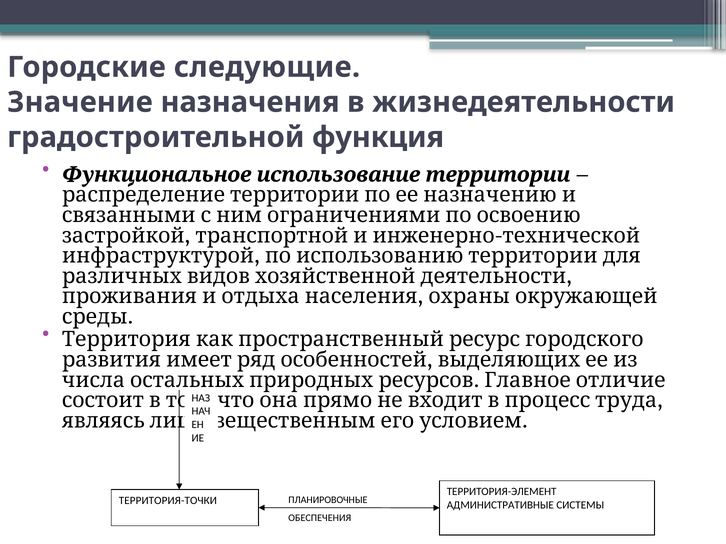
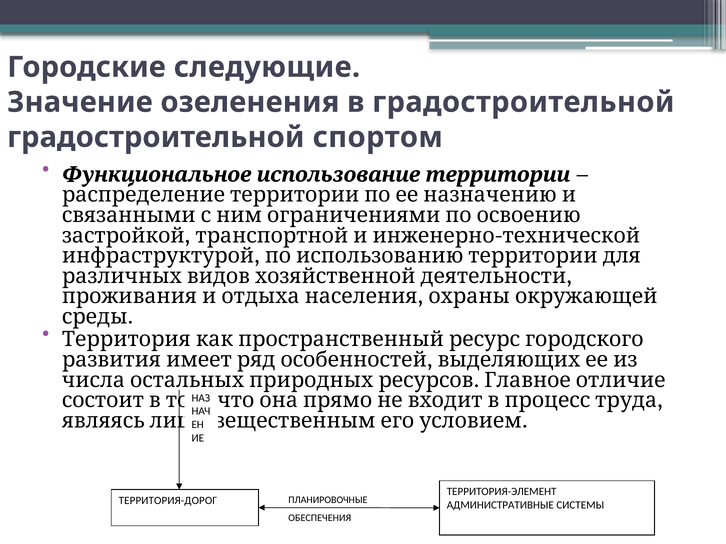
назначения: назначения -> озеленения
в жизнедеятельности: жизнедеятельности -> градостроительной
функция: функция -> спортом
ТЕРРИТОРИЯ-ТОЧКИ: ТЕРРИТОРИЯ-ТОЧКИ -> ТЕРРИТОРИЯ-ДОРОГ
